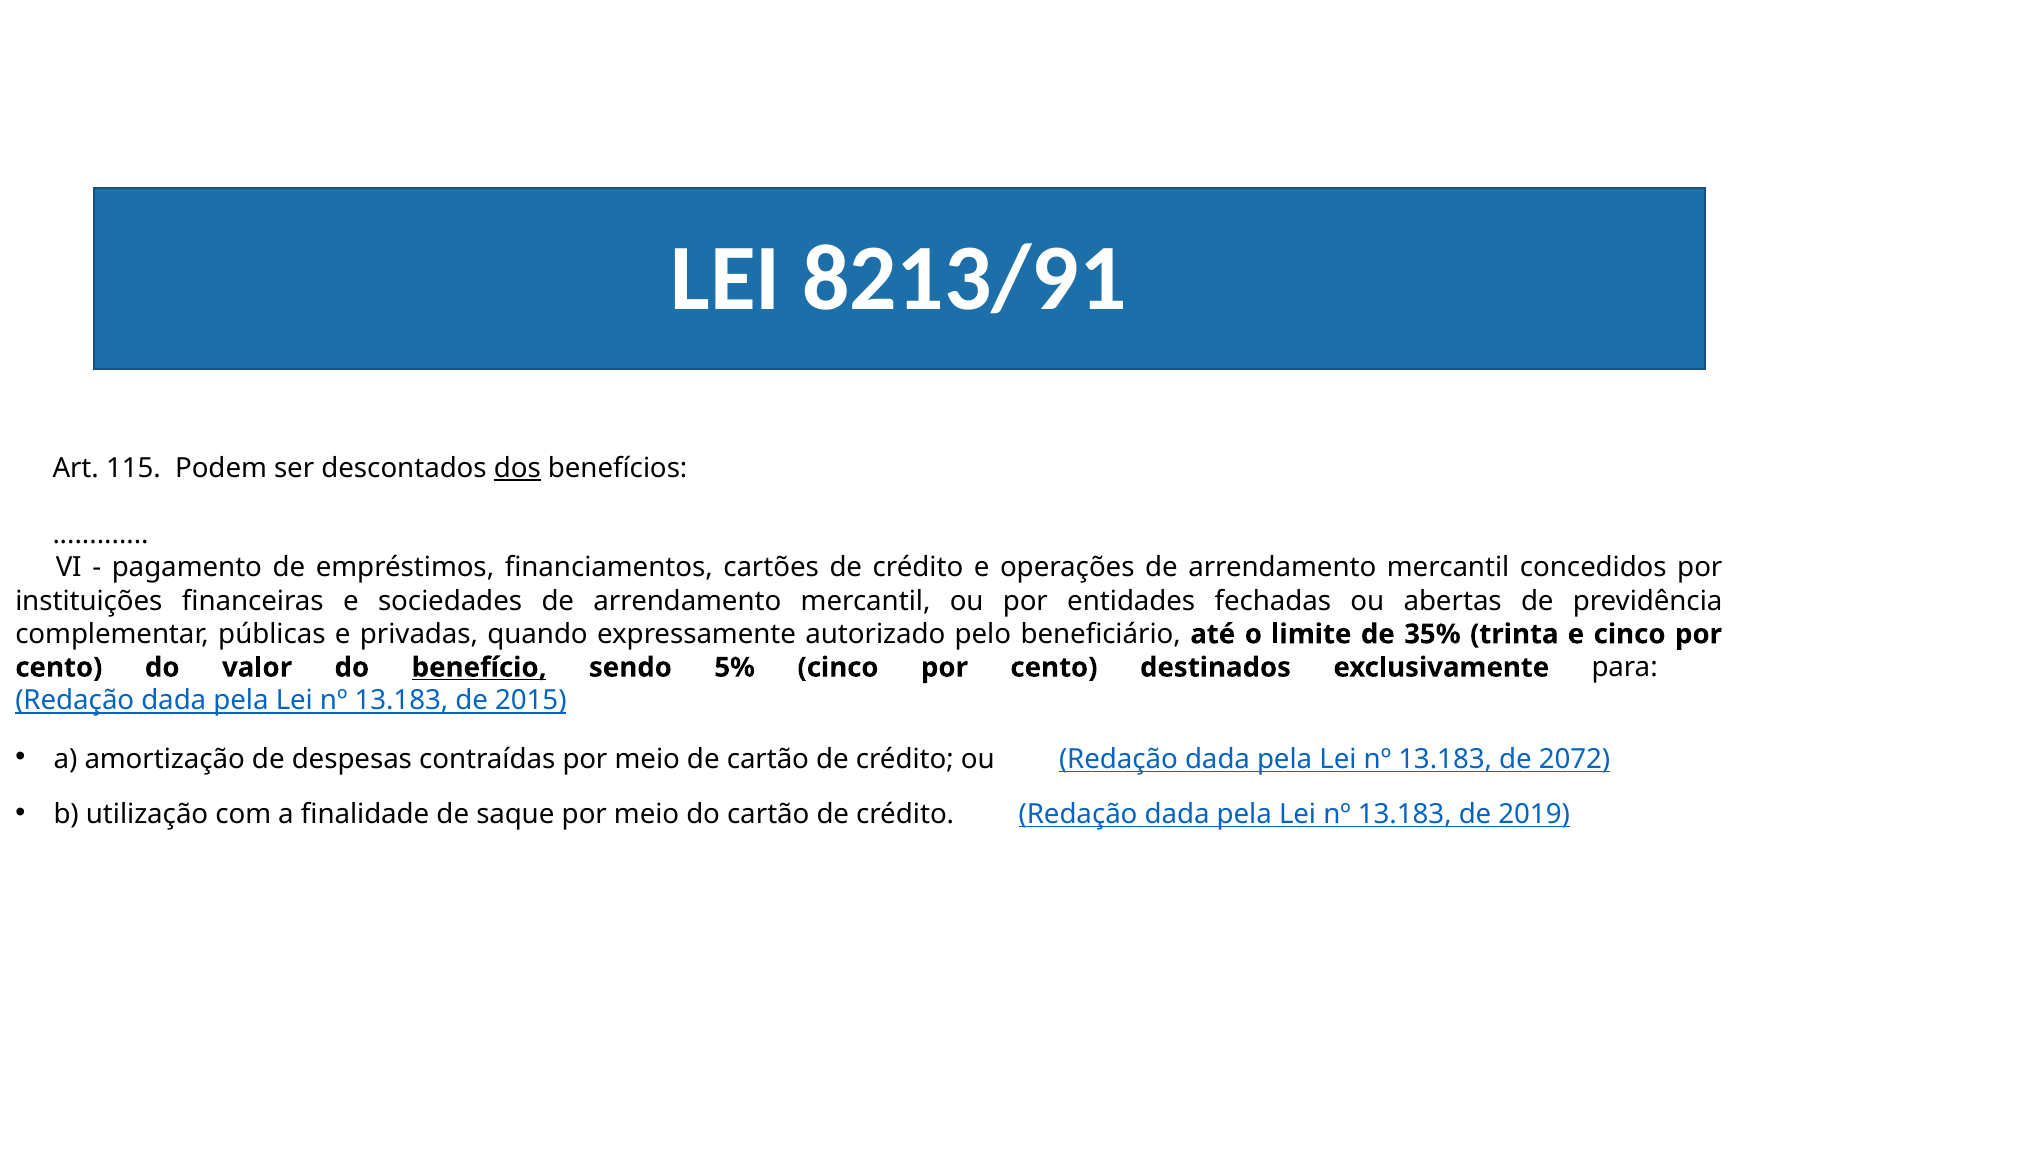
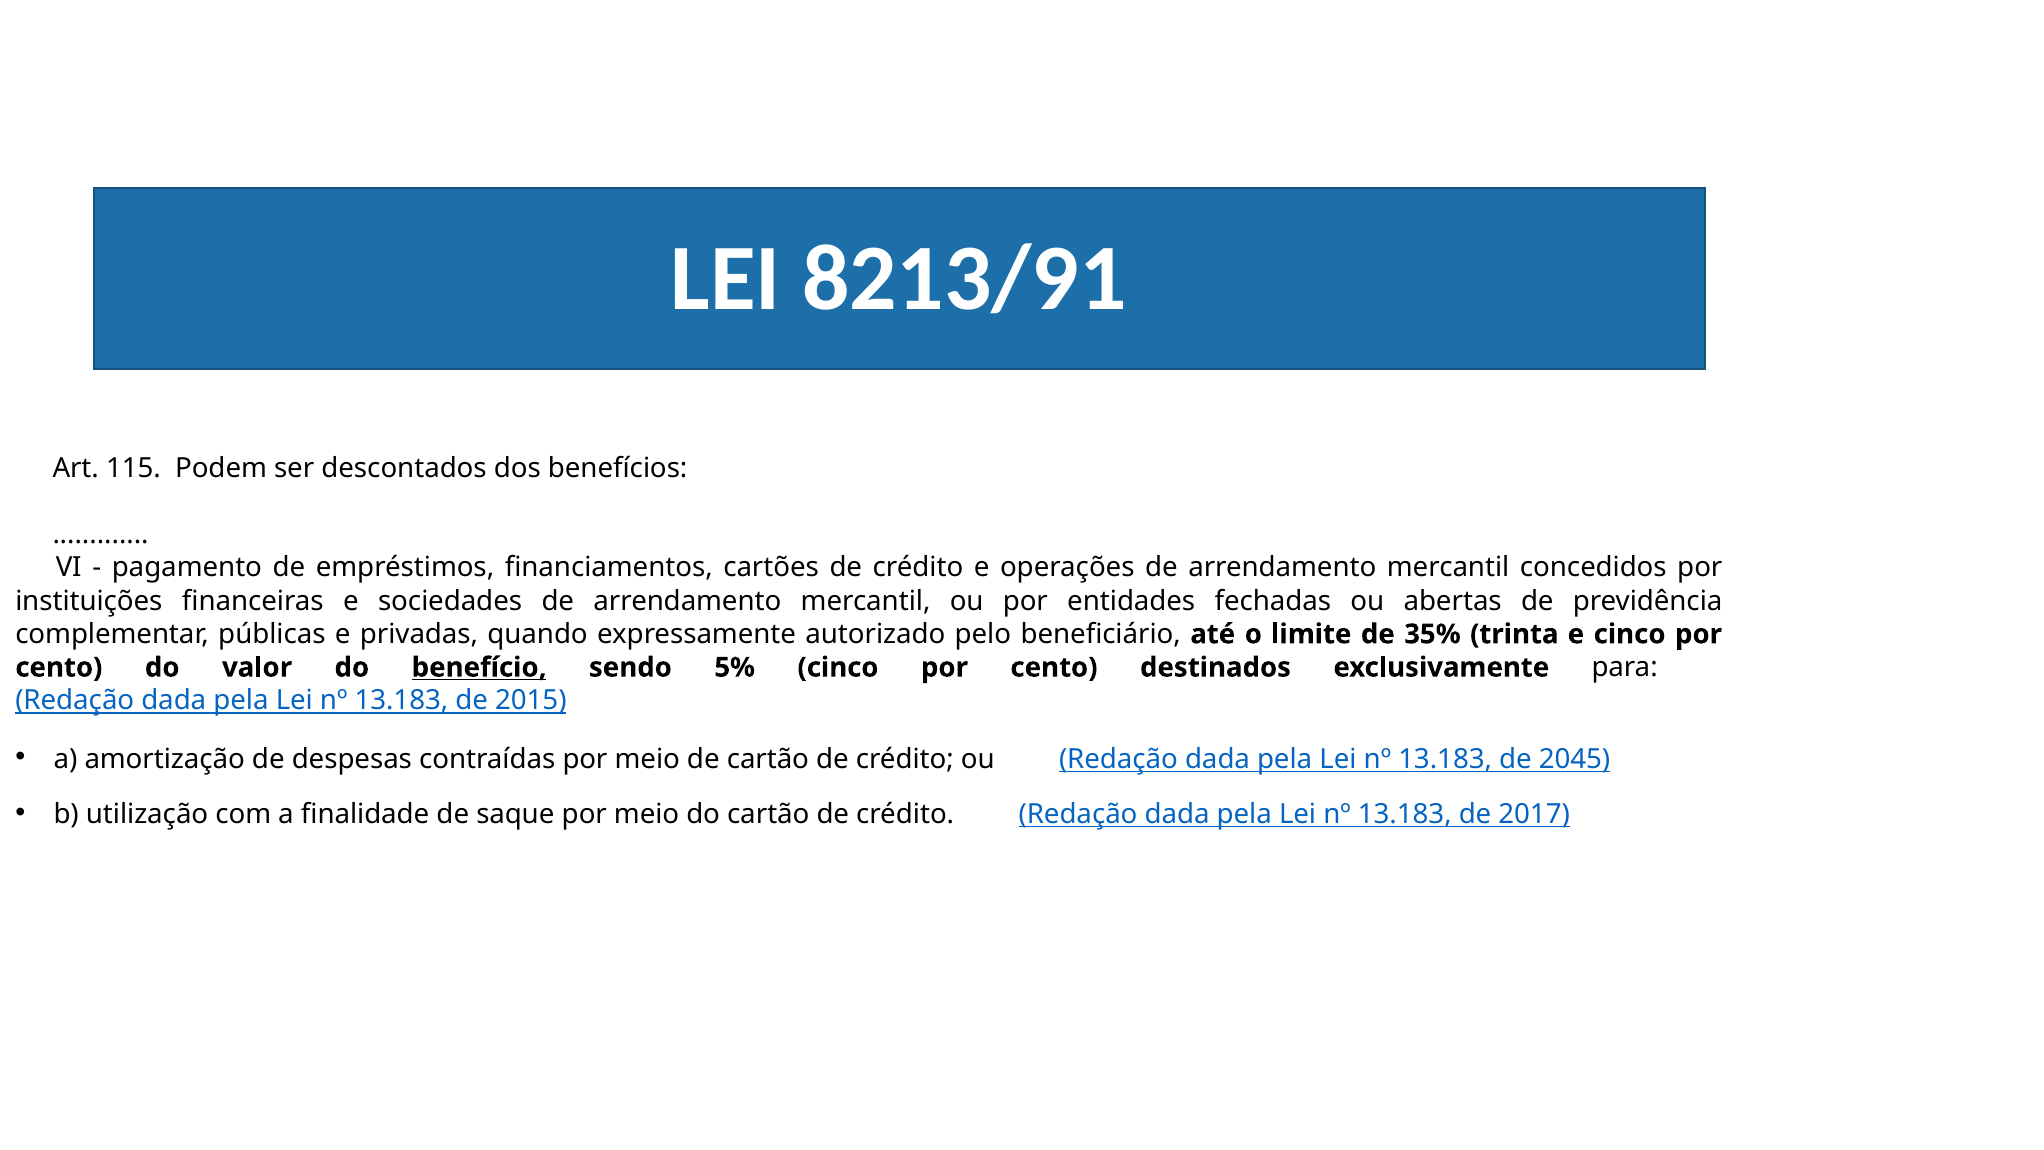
dos underline: present -> none
2072: 2072 -> 2045
2019: 2019 -> 2017
